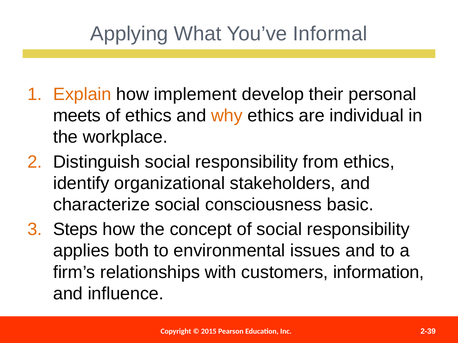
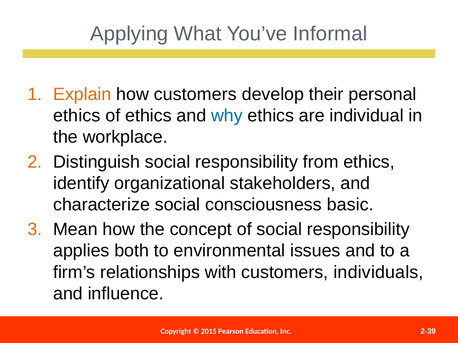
how implement: implement -> customers
meets at (77, 116): meets -> ethics
why colour: orange -> blue
Steps: Steps -> Mean
information: information -> individuals
